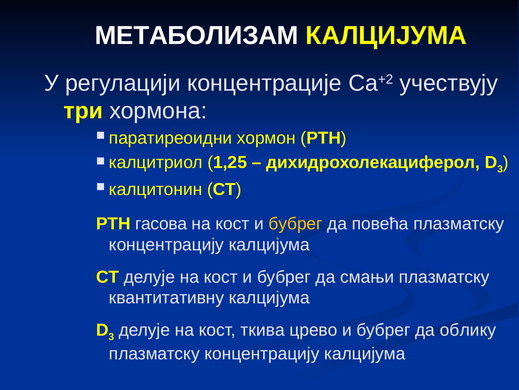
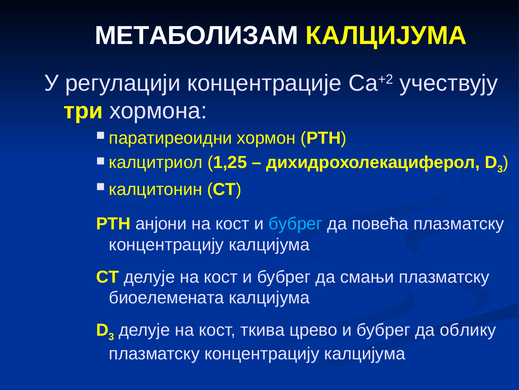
гасова: гасова -> анјони
бубрег at (296, 224) colour: yellow -> light blue
квантитативну: квантитативну -> биоелемената
